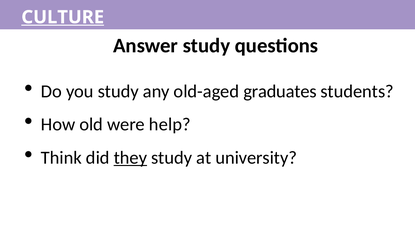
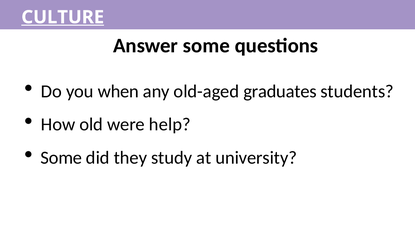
Answer study: study -> some
you study: study -> when
Think at (61, 158): Think -> Some
they underline: present -> none
